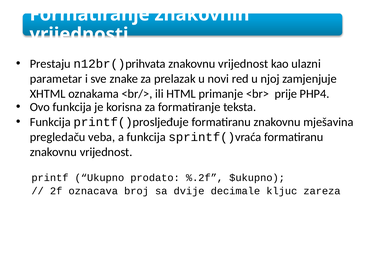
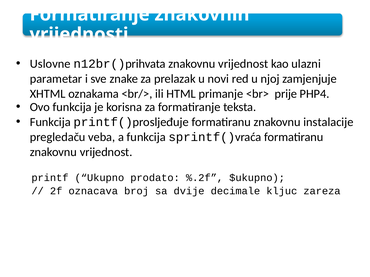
Prestaju: Prestaju -> Uslovne
mješavina: mješavina -> instalacije
